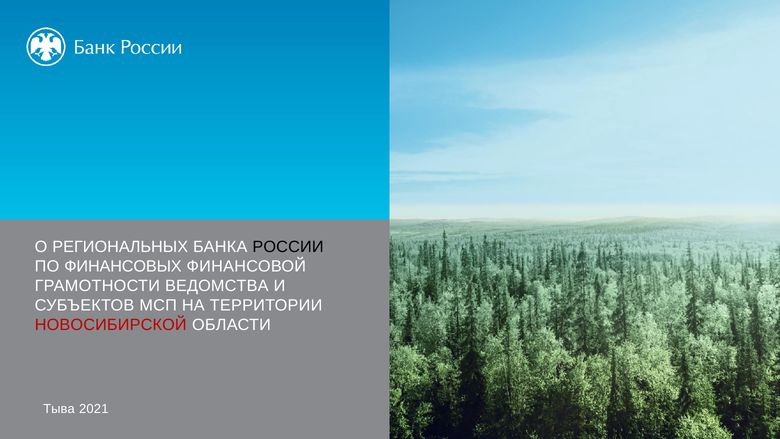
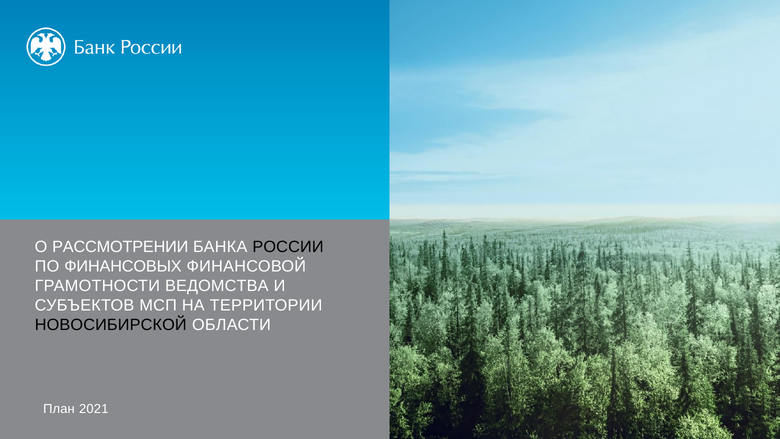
РЕГИОНАЛЬНЫХ: РЕГИОНАЛЬНЫХ -> РАССМОТРЕНИИ
НОВОСИБИРСКОЙ colour: red -> black
Тыва: Тыва -> План
